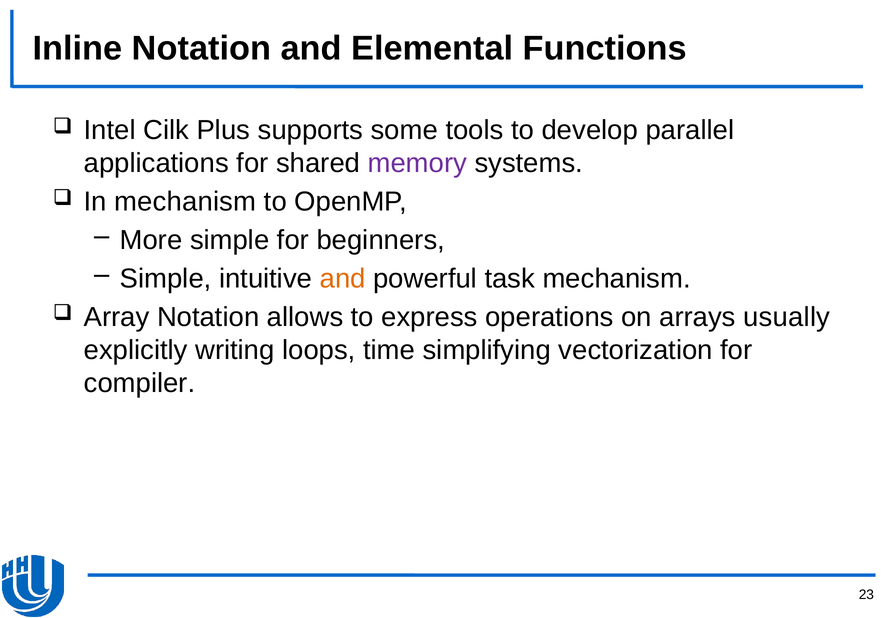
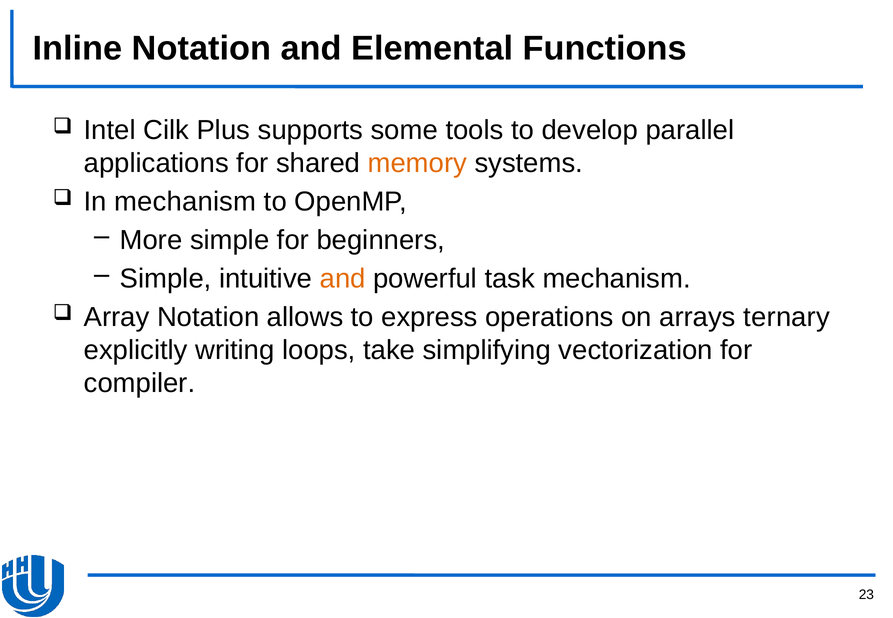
memory colour: purple -> orange
usually: usually -> ternary
time: time -> take
